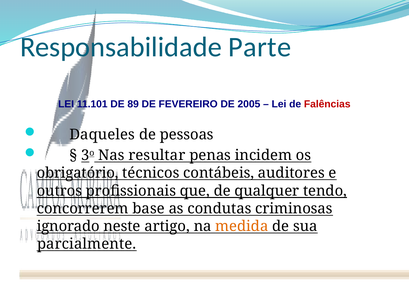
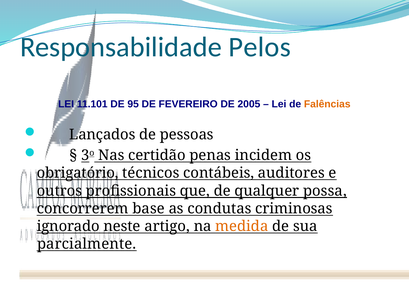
Parte: Parte -> Pelos
89: 89 -> 95
Falências colour: red -> orange
Daqueles: Daqueles -> Lançados
resultar: resultar -> certidão
tendo: tendo -> possa
